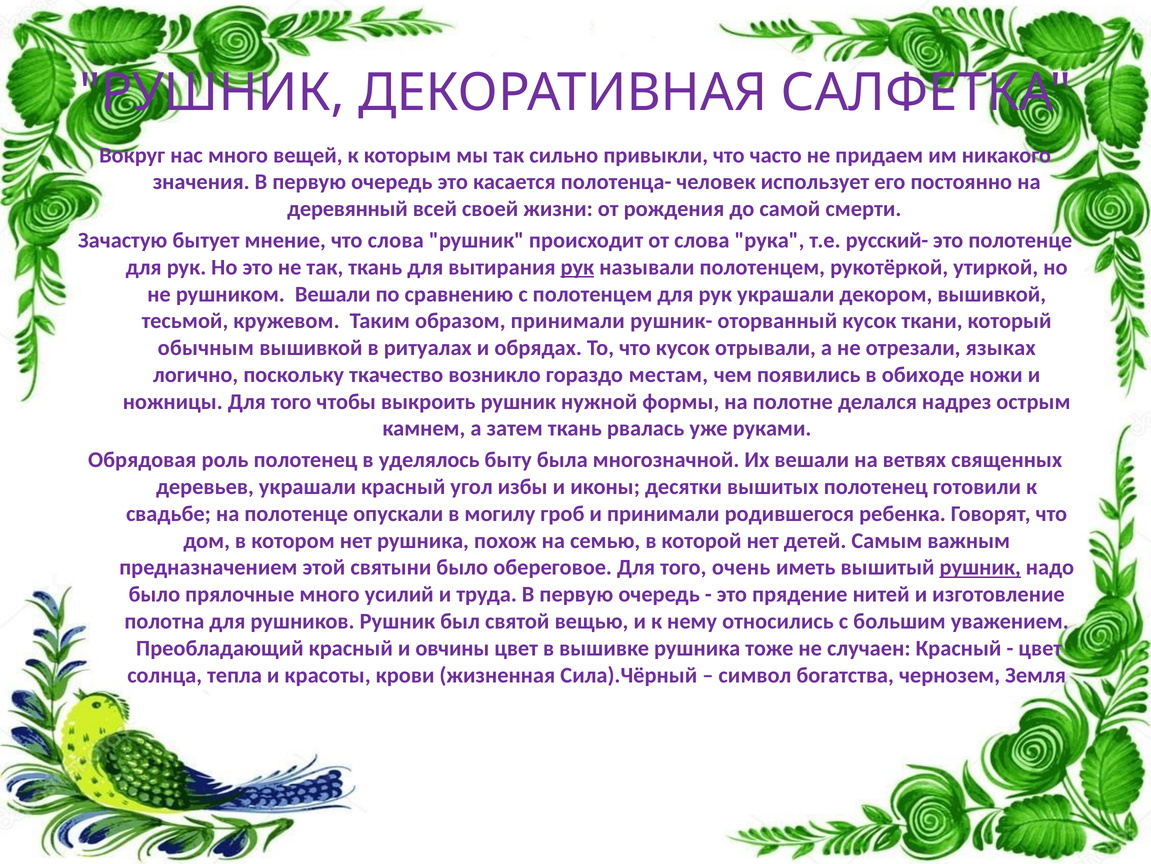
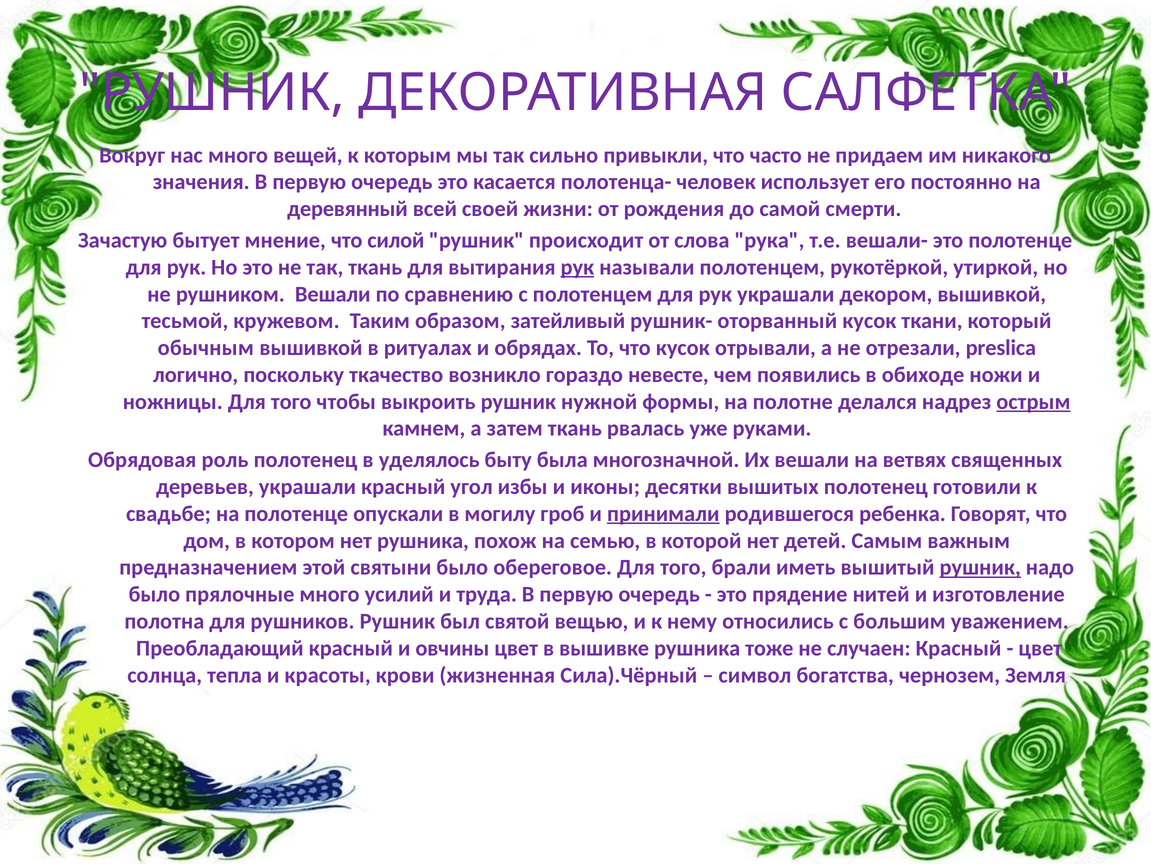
что слова: слова -> силой
русский-: русский- -> вешали-
образом принимали: принимали -> затейливый
языках: языках -> preslica
местам: местам -> невесте
острым underline: none -> present
принимали at (663, 513) underline: none -> present
очень: очень -> брали
